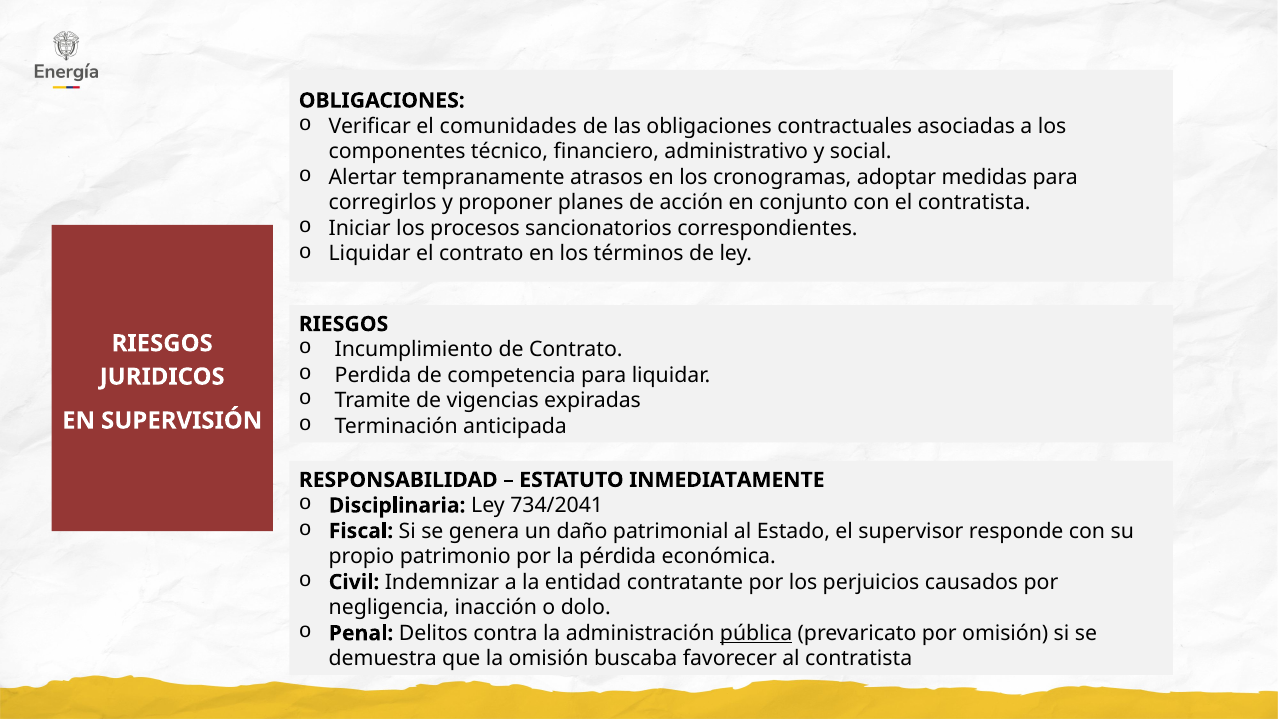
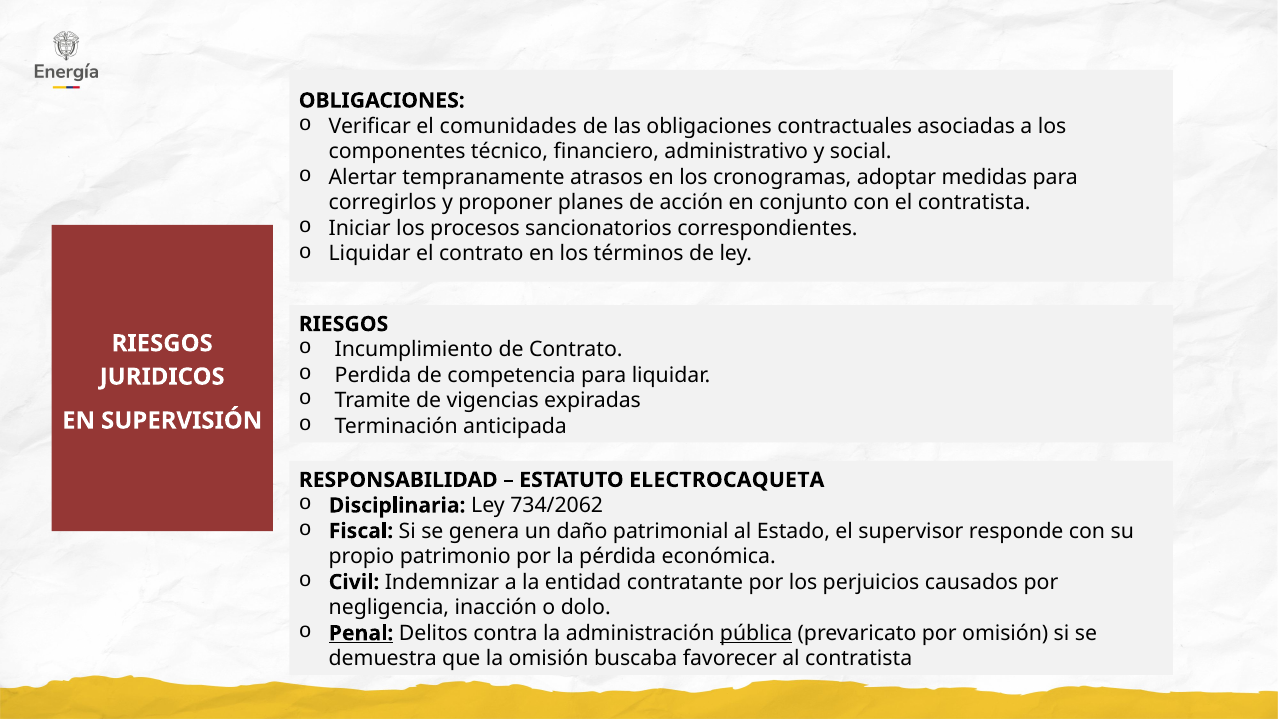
INMEDIATAMENTE: INMEDIATAMENTE -> ELECTROCAQUETA
734/2041: 734/2041 -> 734/2062
Penal underline: none -> present
